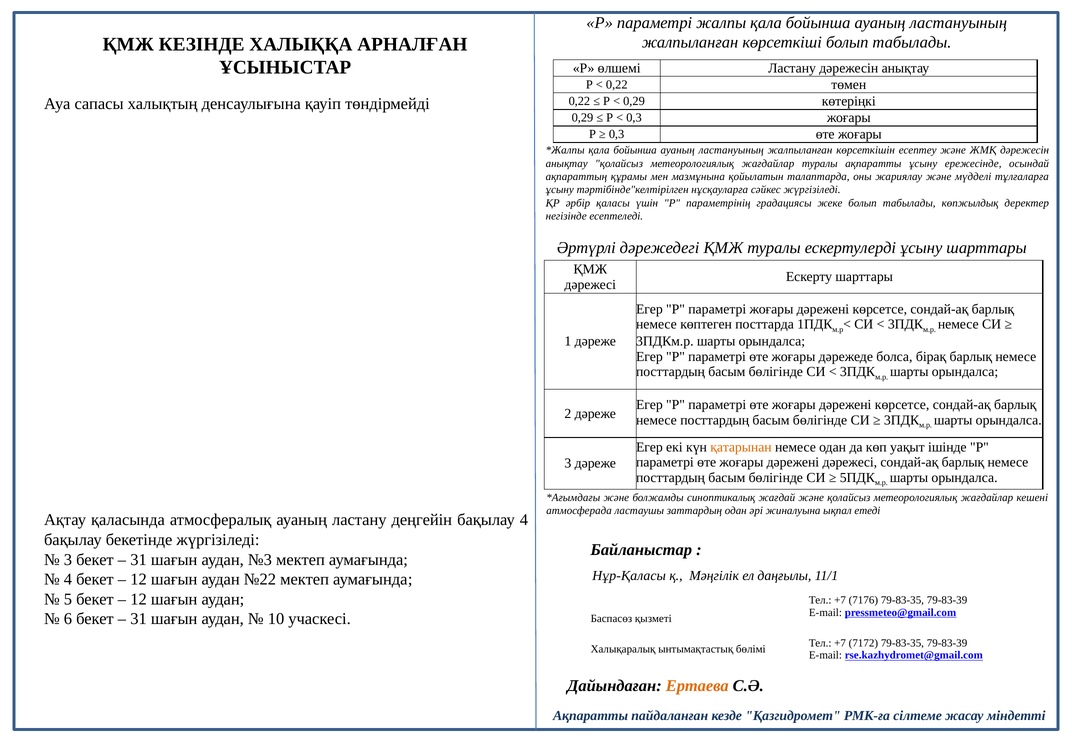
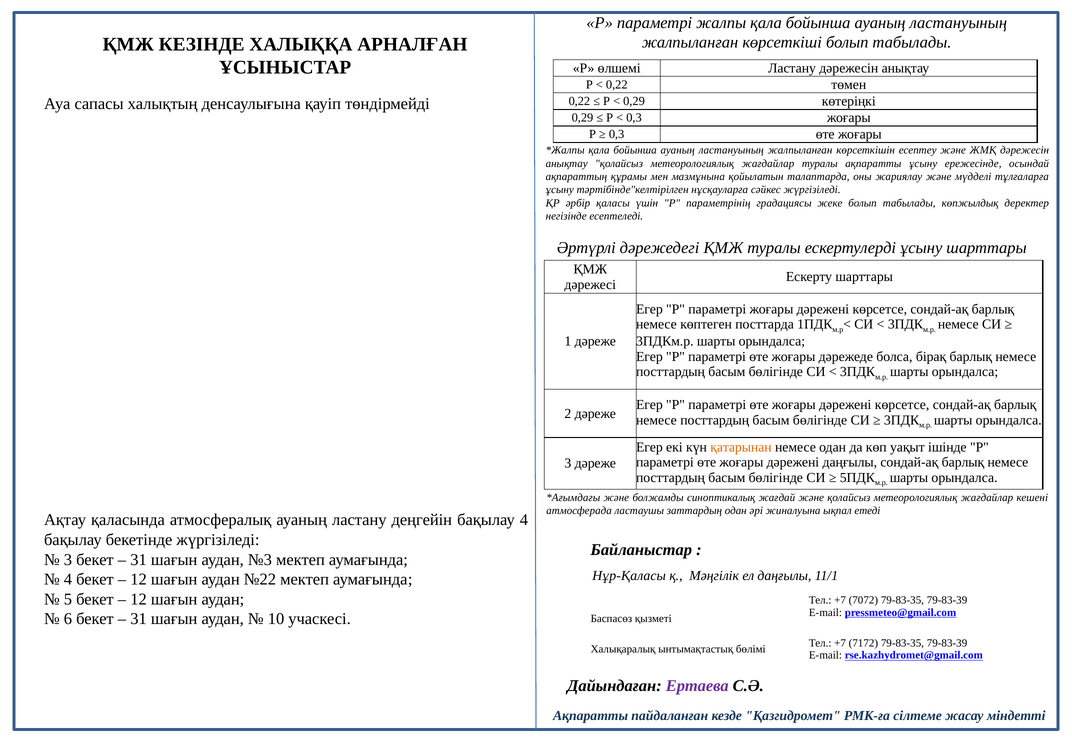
дәрежені дәрежесі: дәрежесі -> даңғылы
7176: 7176 -> 7072
Ертаева colour: orange -> purple
